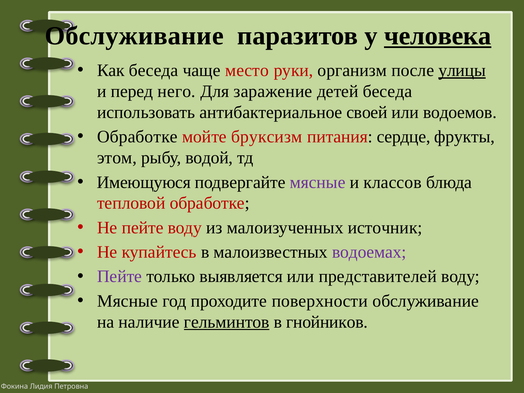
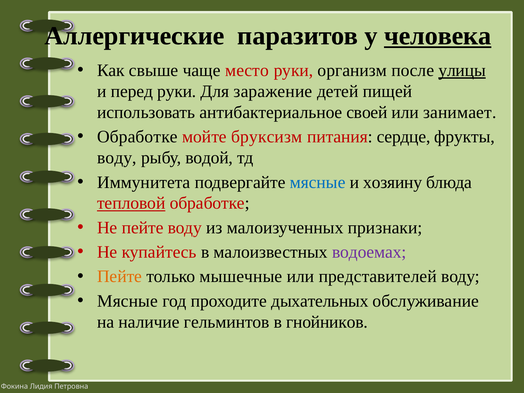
Обслуживание at (134, 36): Обслуживание -> Аллергические
Как беседа: беседа -> свыше
перед него: него -> руки
детей беседа: беседа -> пищей
водоемов: водоемов -> занимает
этом at (117, 158): этом -> воду
Имеющуюся: Имеющуюся -> Иммунитета
мясные at (318, 182) colour: purple -> blue
классов: классов -> хозяину
тепловой underline: none -> present
источник: источник -> признаки
Пейте at (120, 277) colour: purple -> orange
выявляется: выявляется -> мышечные
поверхности: поверхности -> дыхательных
гельминтов underline: present -> none
